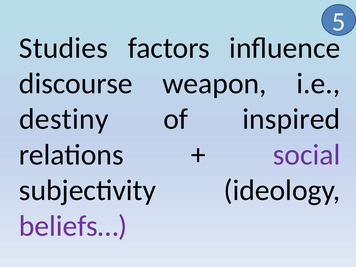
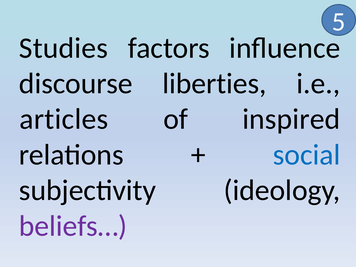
weapon: weapon -> liberties
destiny: destiny -> articles
social colour: purple -> blue
